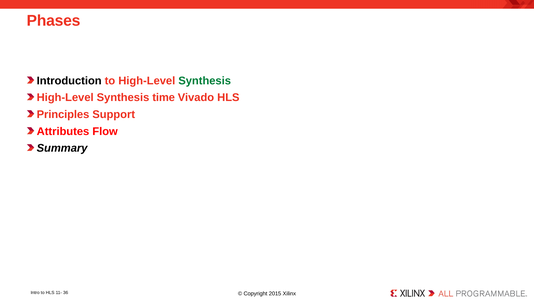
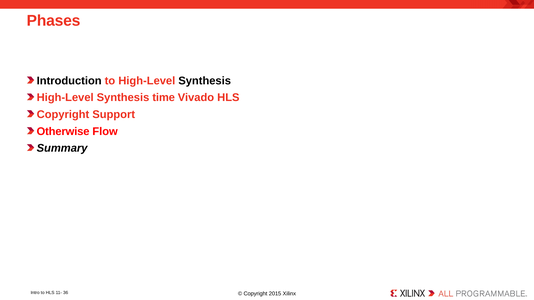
Synthesis at (205, 81) colour: green -> black
Principles at (63, 115): Principles -> Copyright
Attributes: Attributes -> Otherwise
